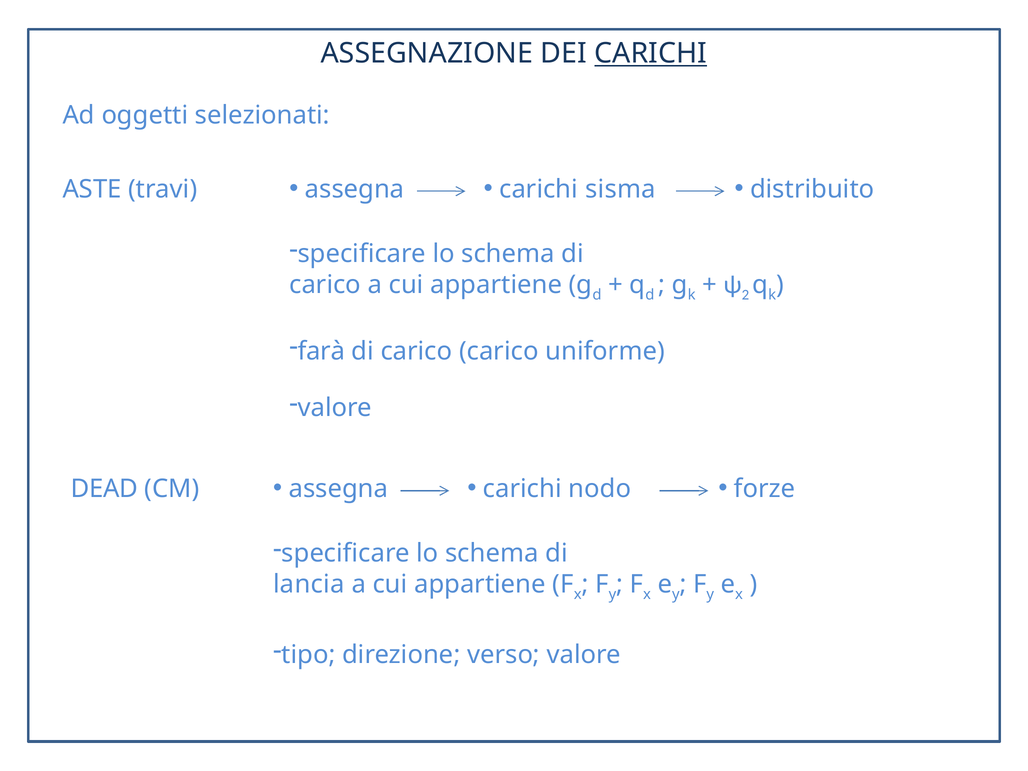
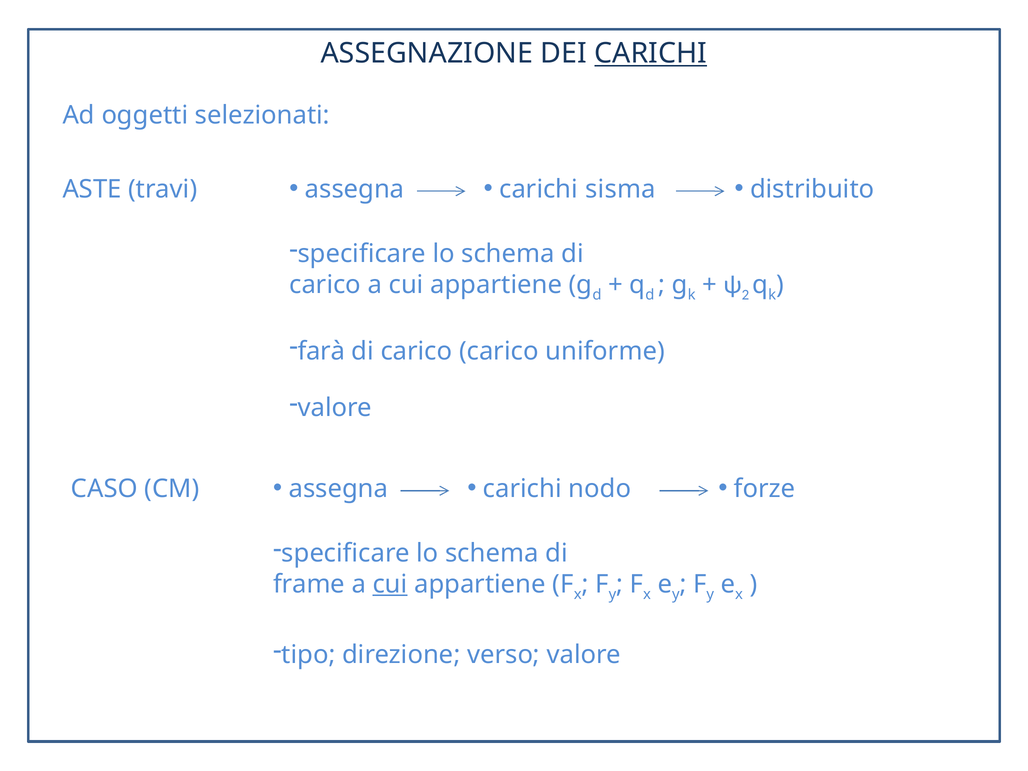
DEAD: DEAD -> CASO
lancia: lancia -> frame
cui at (390, 584) underline: none -> present
